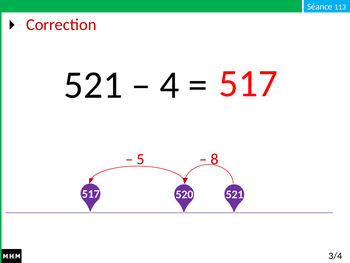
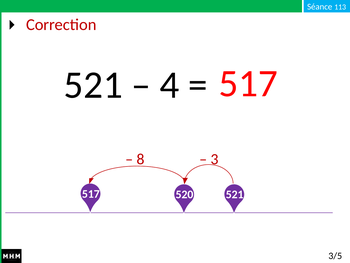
5: 5 -> 8
8: 8 -> 3
3/4: 3/4 -> 3/5
